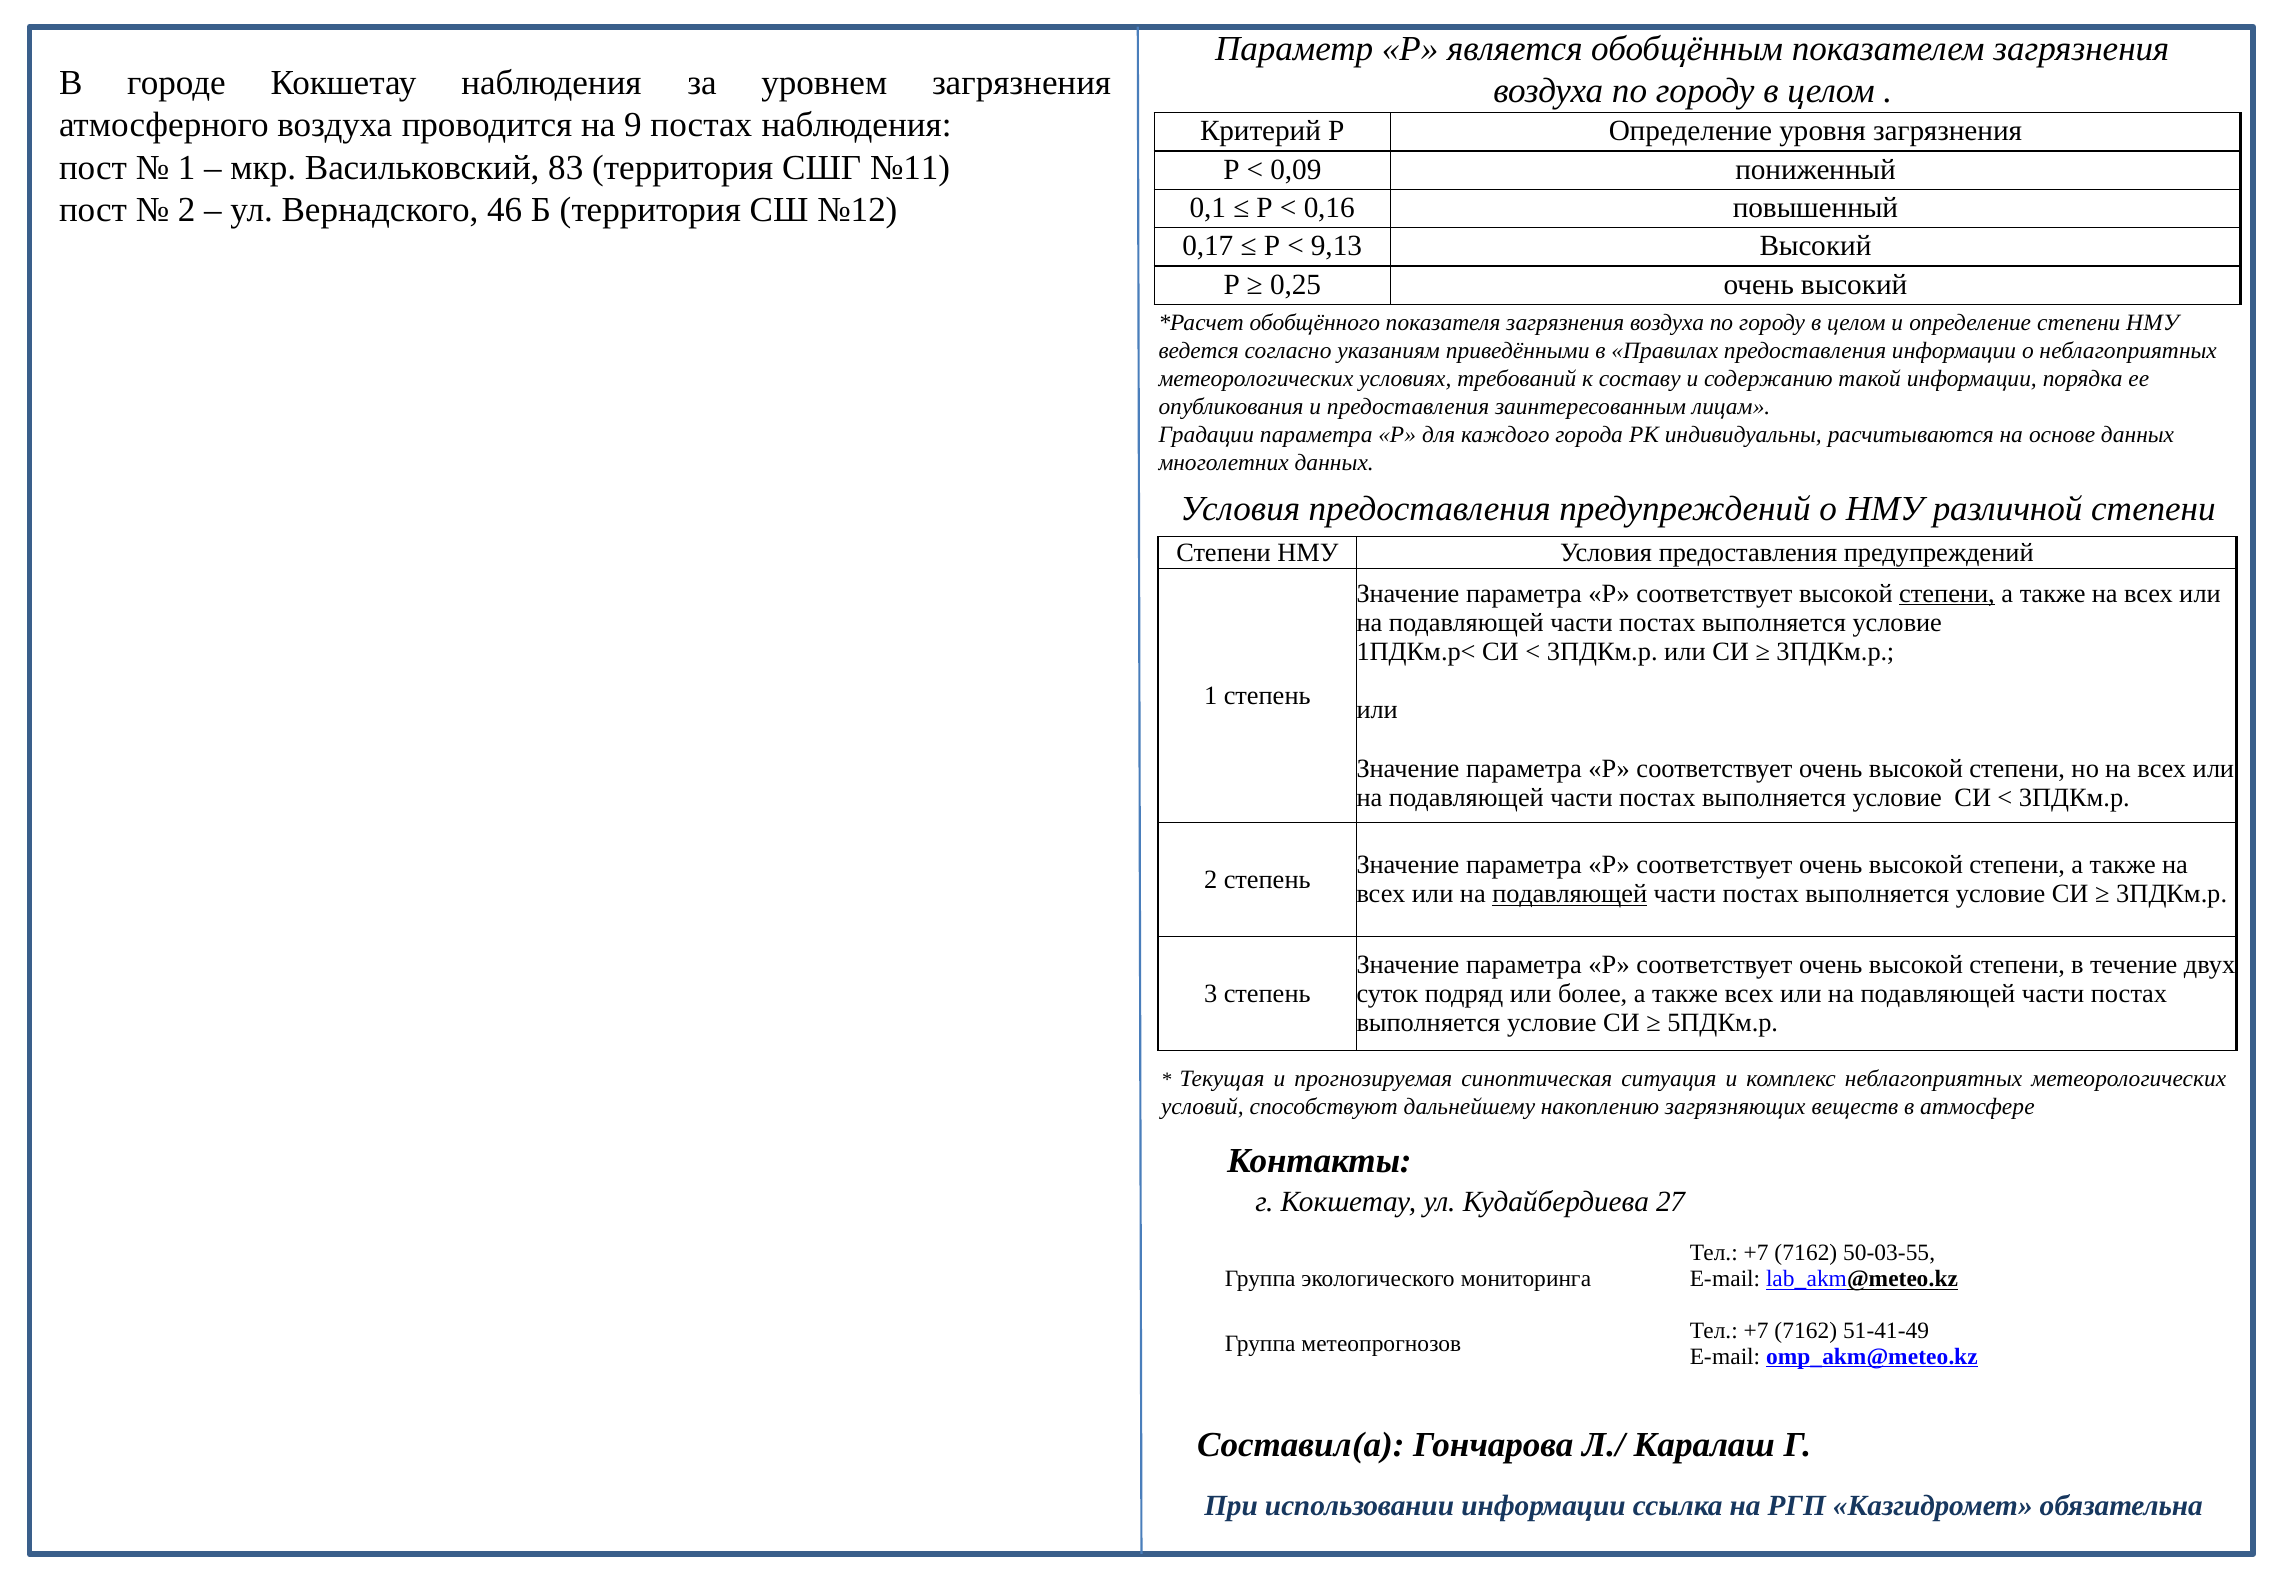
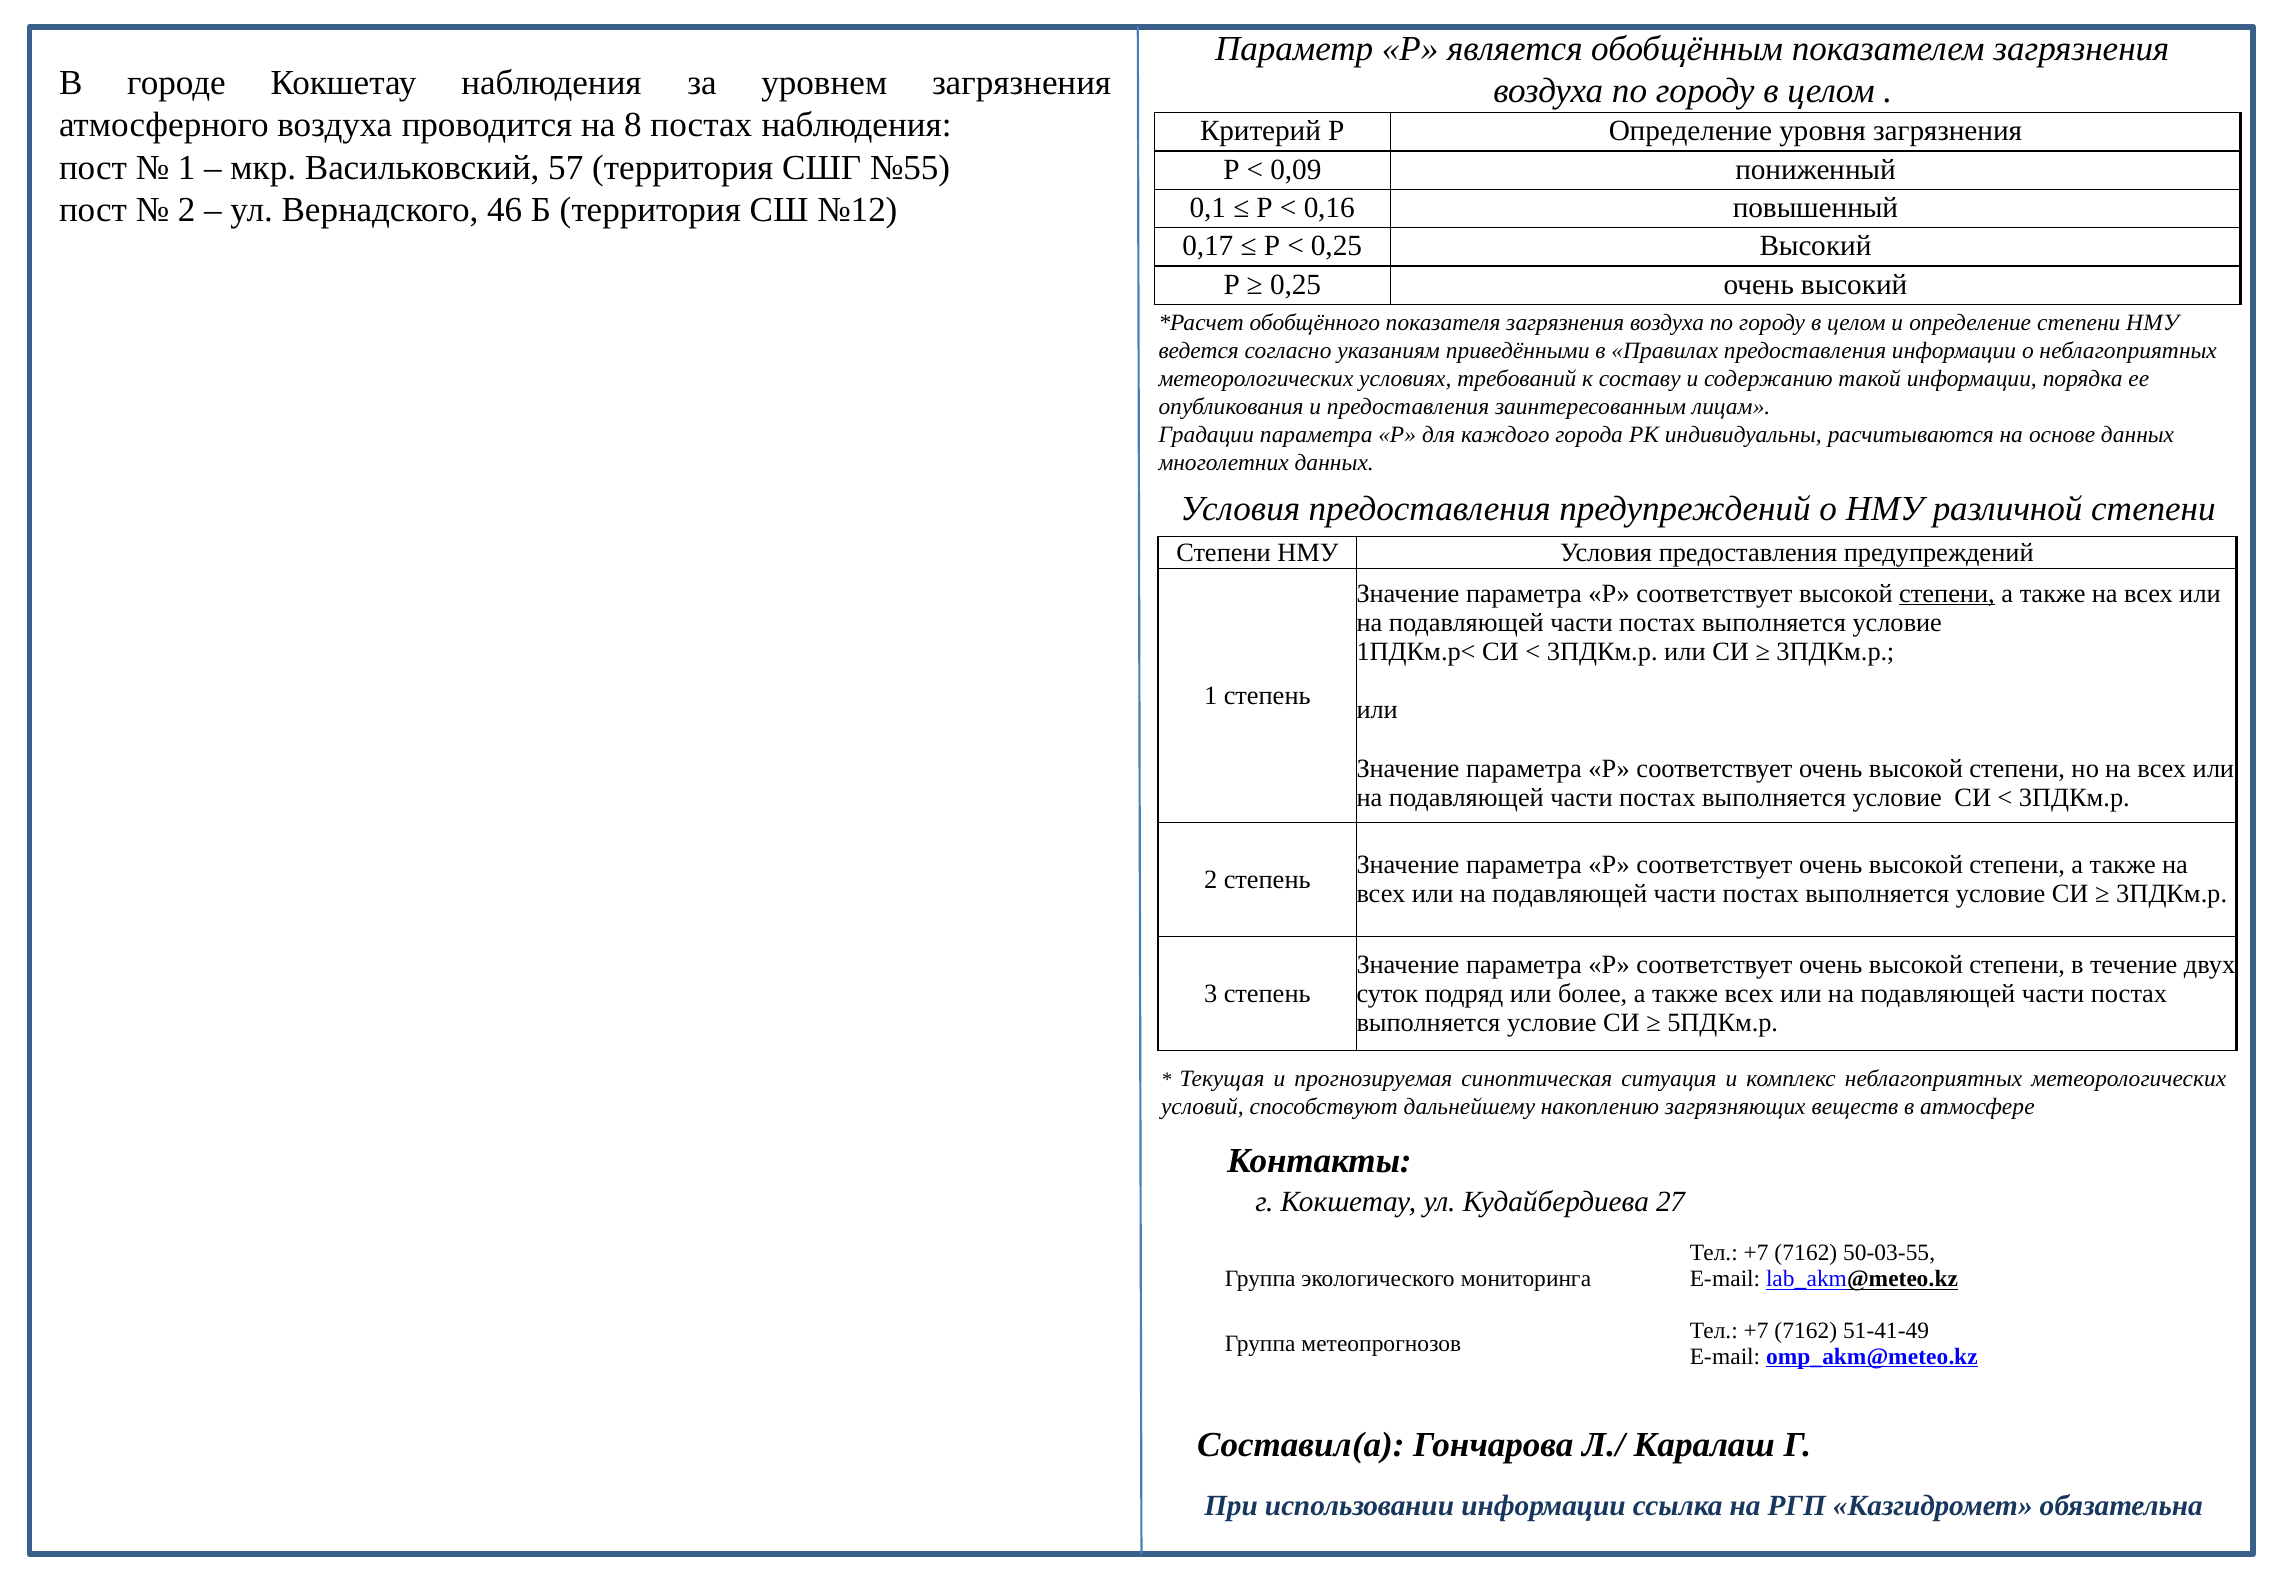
9: 9 -> 8
83: 83 -> 57
№11: №11 -> №55
9,13 at (1336, 246): 9,13 -> 0,25
подавляющей at (1570, 894) underline: present -> none
